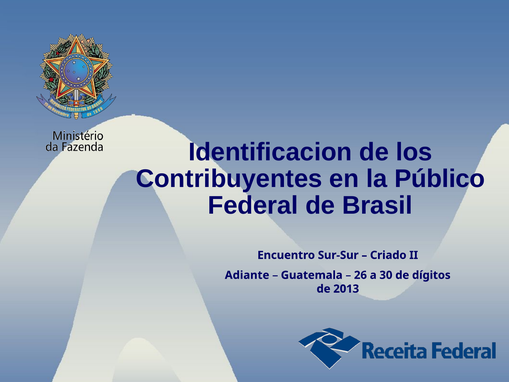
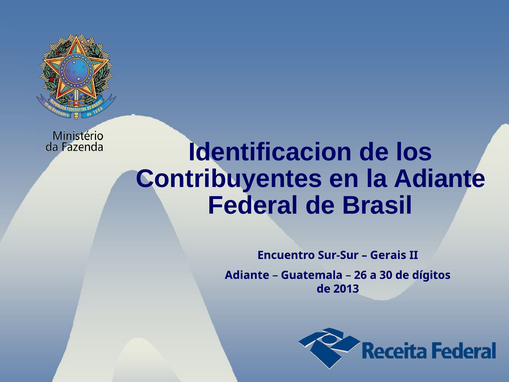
la Público: Público -> Adiante
Criado: Criado -> Gerais
